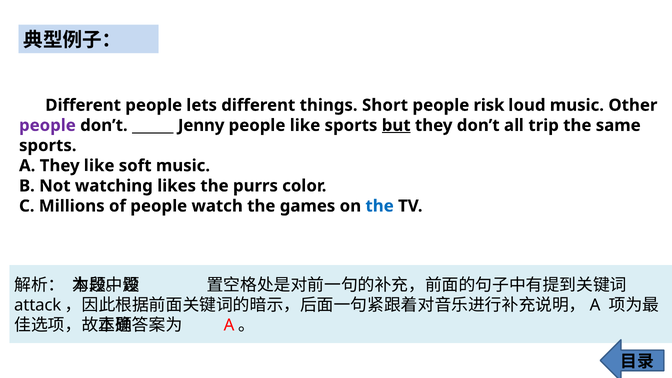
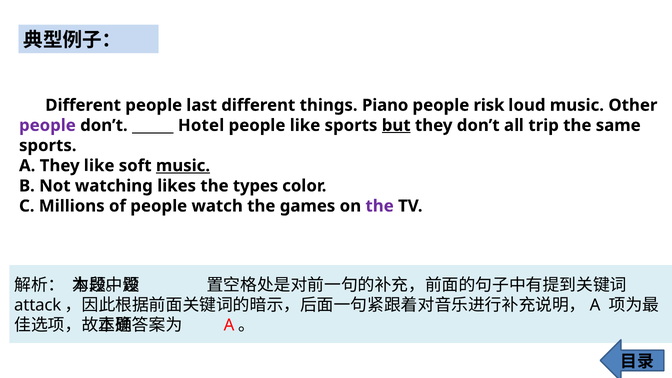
lets: lets -> last
Short: Short -> Piano
Jenny: Jenny -> Hotel
music at (183, 166) underline: none -> present
purrs: purrs -> types
the at (380, 206) colour: blue -> purple
